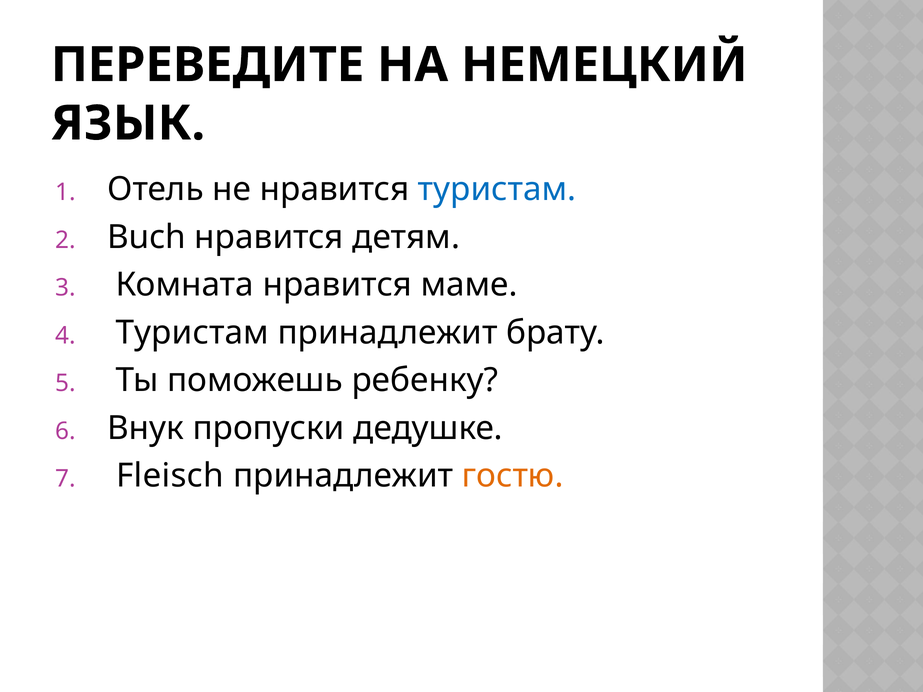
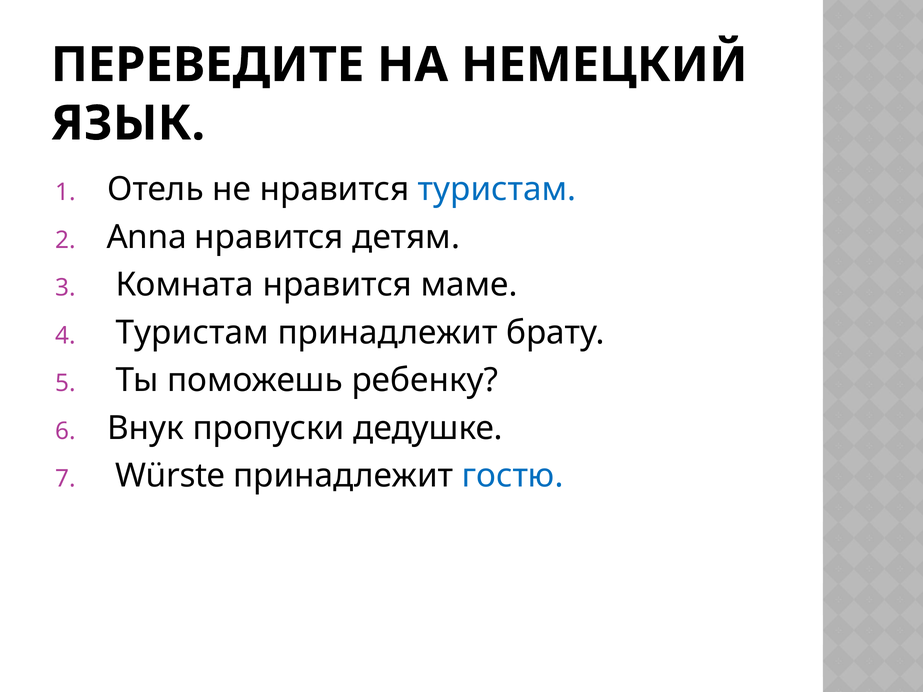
Buch: Buch -> Anna
Fleisch: Fleisch -> Würstе
гостю colour: orange -> blue
